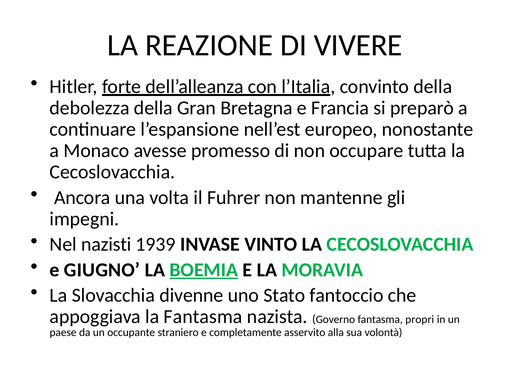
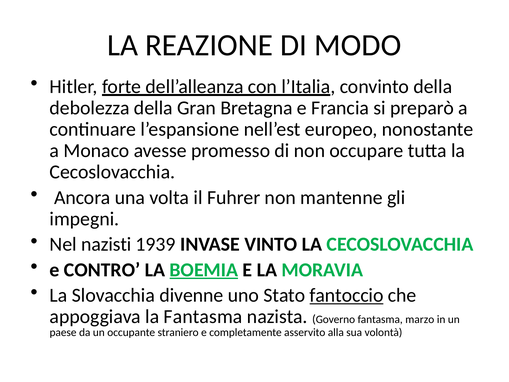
VIVERE: VIVERE -> MODO
GIUGNO: GIUGNO -> CONTRO
fantoccio underline: none -> present
propri: propri -> marzo
